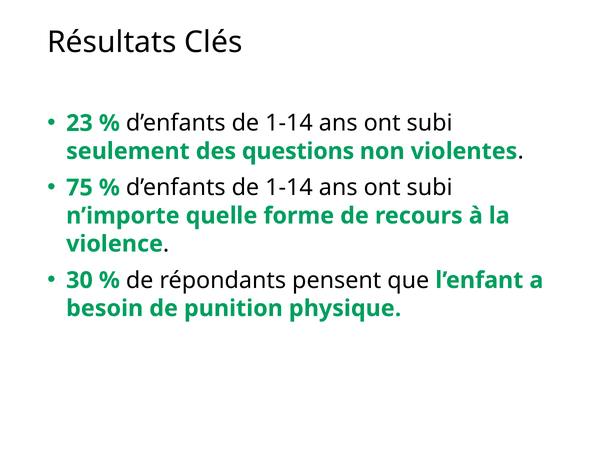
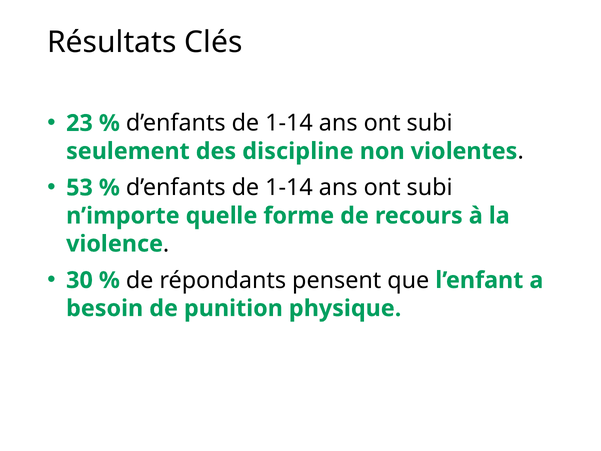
questions: questions -> discipline
75: 75 -> 53
